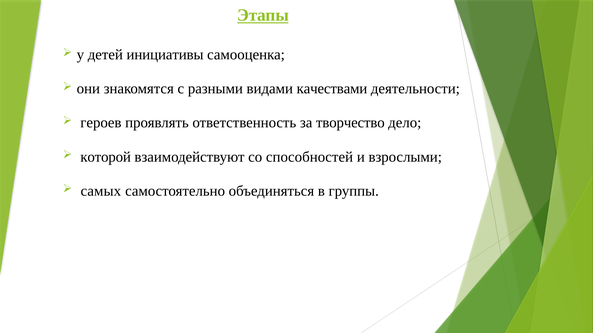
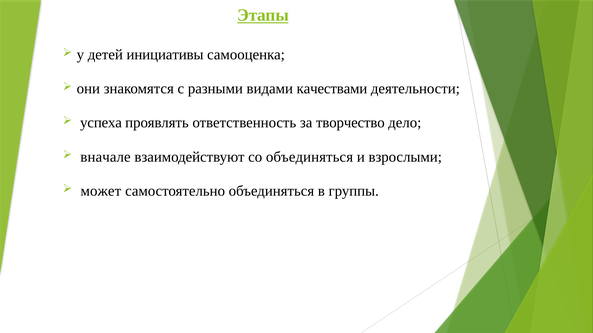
героев: героев -> успеха
которой: которой -> вначале
со способностей: способностей -> объединяться
самых: самых -> может
